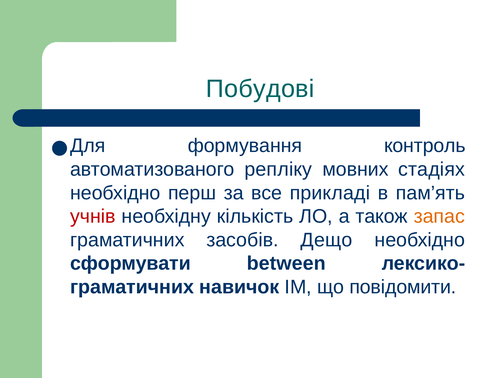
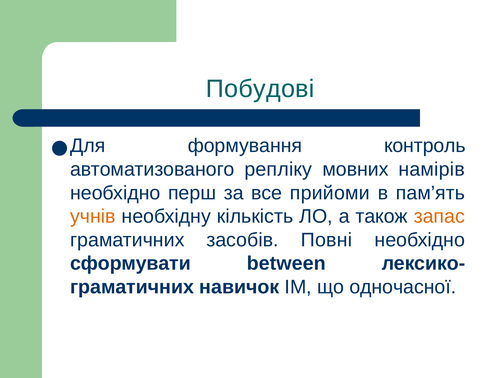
стадіях: стадіях -> намірів
прикладі: прикладі -> прийоми
учнів colour: red -> orange
Дещо: Дещо -> Повні
повідомити: повідомити -> одночасної
